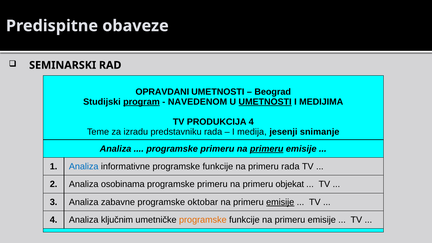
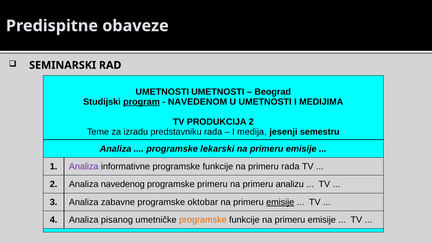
OPRAVDANI at (162, 92): OPRAVDANI -> UMETNOSTI
UMETNOSTI at (265, 102) underline: present -> none
PRODUKCIJA 4: 4 -> 2
snimanje: snimanje -> semestru
primeru at (217, 149): primeru -> lekarski
primeru at (267, 149) underline: present -> none
Analiza at (84, 167) colour: blue -> purple
osobinama: osobinama -> navedenog
objekat: objekat -> analizu
ključnim: ključnim -> pisanog
